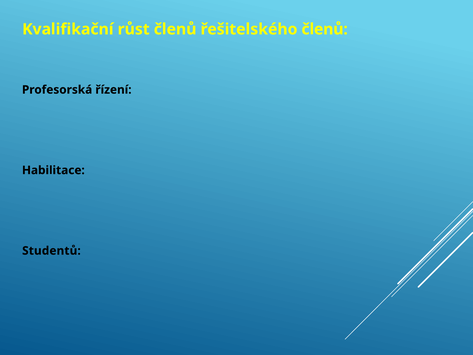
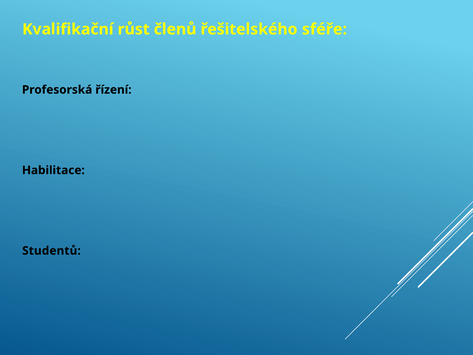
řešitelského členů: členů -> sféře
